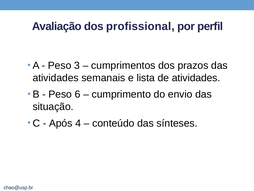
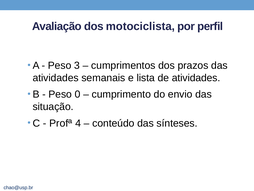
profissional: profissional -> motociclista
6: 6 -> 0
Após: Após -> Profª
